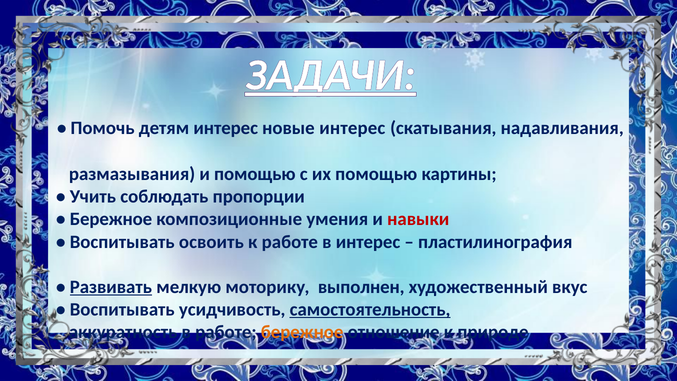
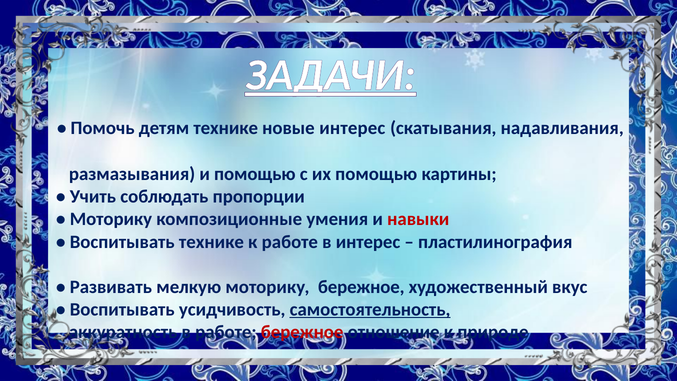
детям интерес: интерес -> технике
Бережное at (111, 219): Бережное -> Моторику
Воспитывать освоить: освоить -> технике
Развивать underline: present -> none
моторику выполнен: выполнен -> бережное
бережное at (302, 332) colour: orange -> red
